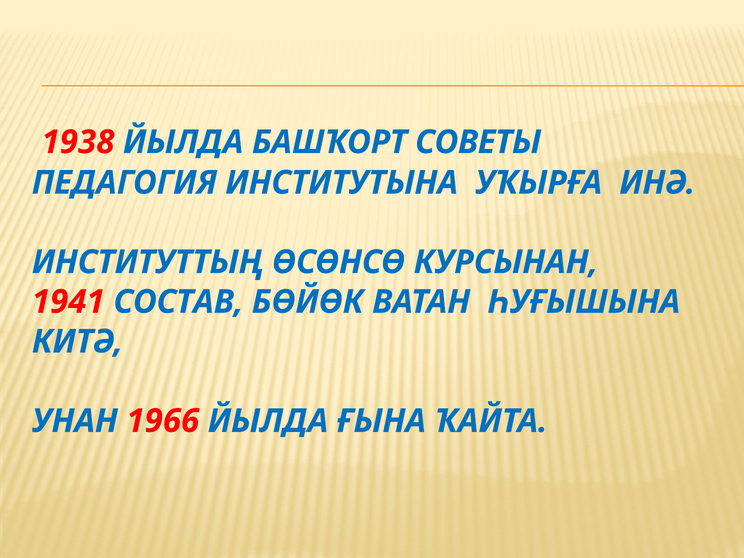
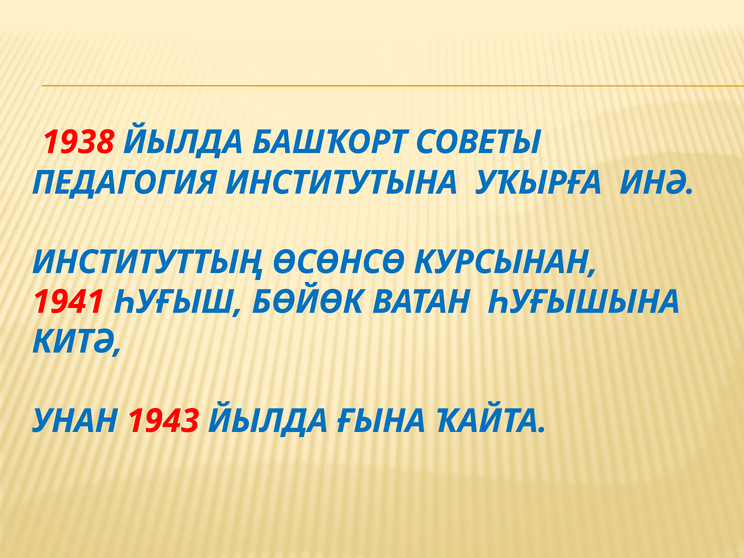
СОСТАВ: СОСТАВ -> ҺУҒЫШ
1966: 1966 -> 1943
